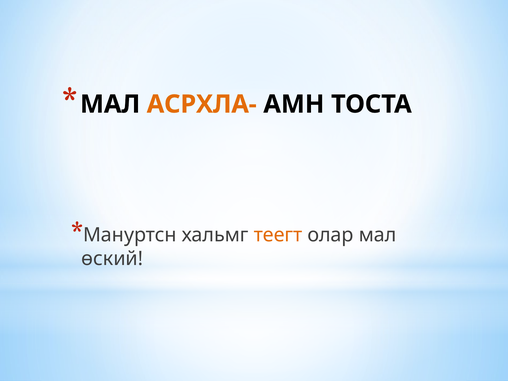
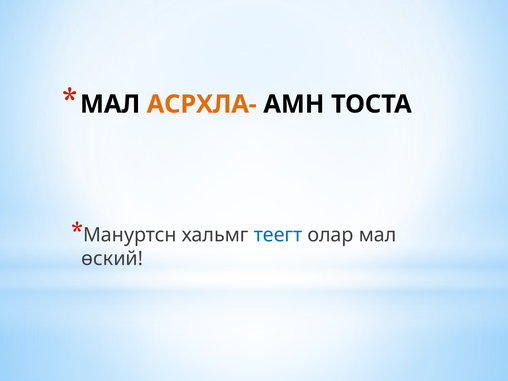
теегт colour: orange -> blue
